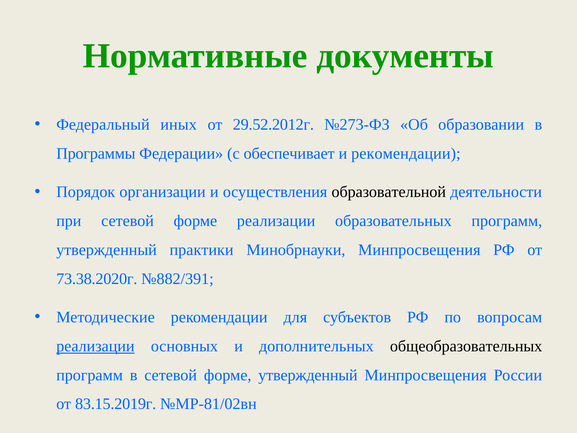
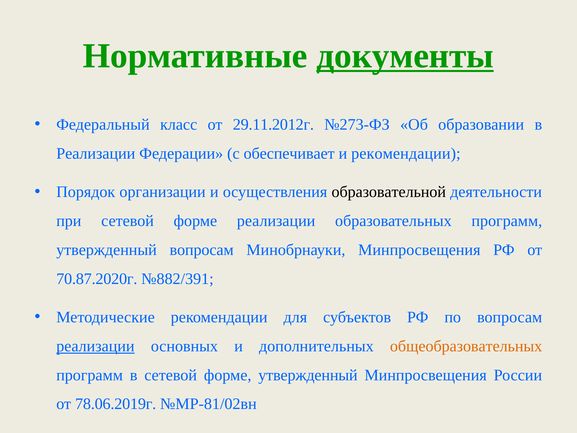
документы underline: none -> present
иных: иных -> класс
29.52.2012г: 29.52.2012г -> 29.11.2012г
Программы at (96, 153): Программы -> Реализации
утвержденный практики: практики -> вопросам
73.38.2020г: 73.38.2020г -> 70.87.2020г
общеобразовательных colour: black -> orange
83.15.2019г: 83.15.2019г -> 78.06.2019г
